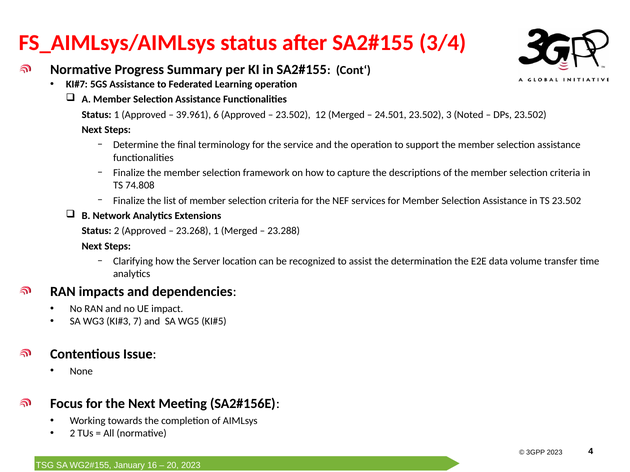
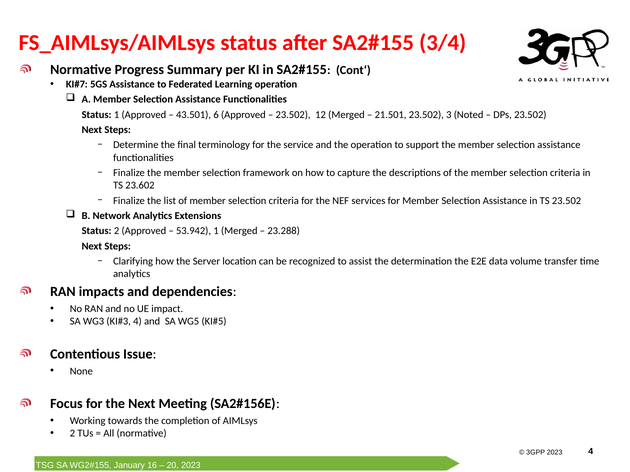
39.961: 39.961 -> 43.501
24.501: 24.501 -> 21.501
74.808: 74.808 -> 23.602
23.268: 23.268 -> 53.942
7 at (138, 322): 7 -> 4
